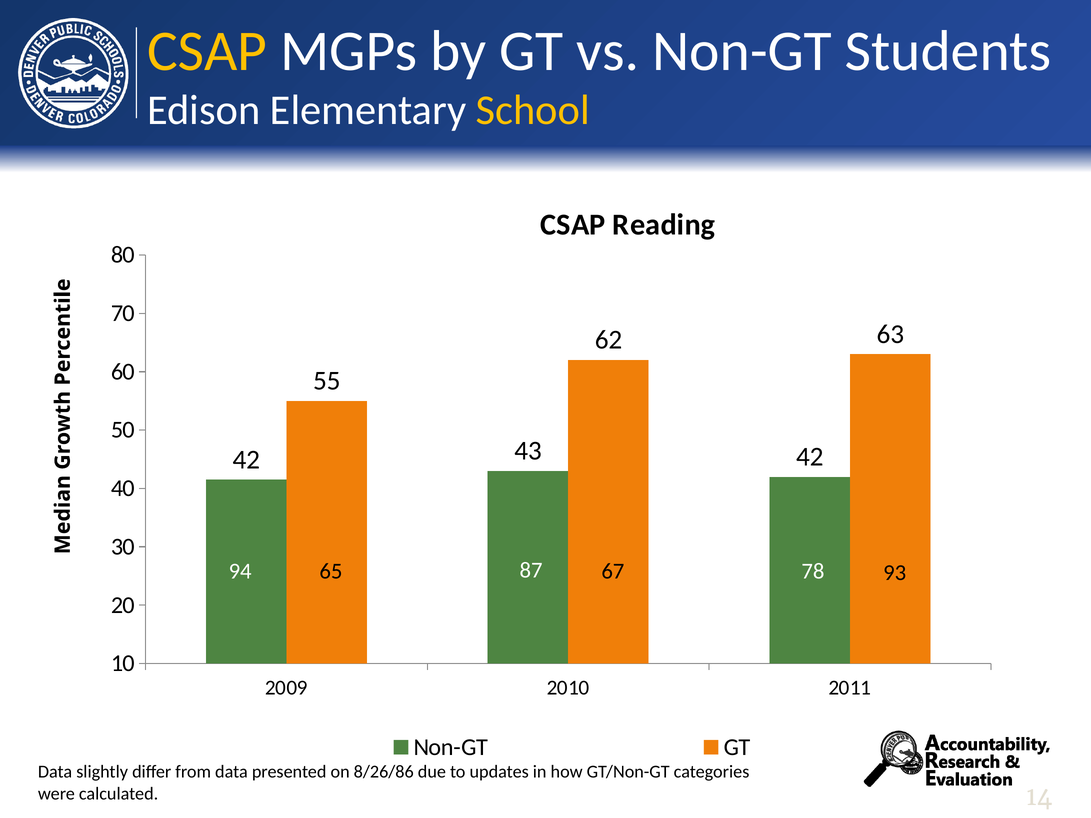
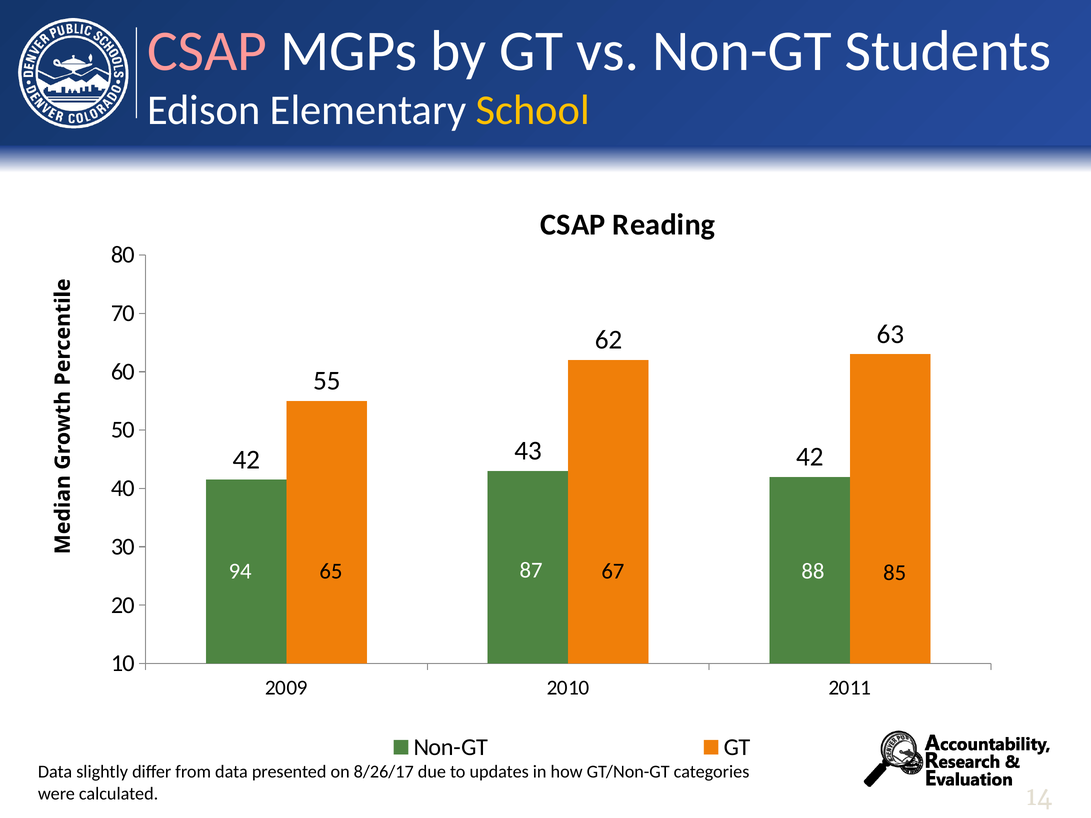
CSAP at (207, 51) colour: yellow -> pink
78: 78 -> 88
93: 93 -> 85
8/26/86: 8/26/86 -> 8/26/17
